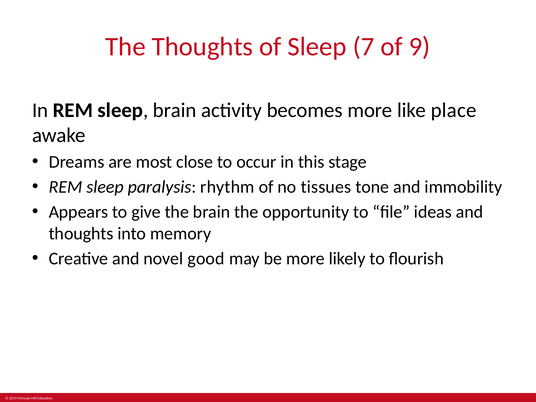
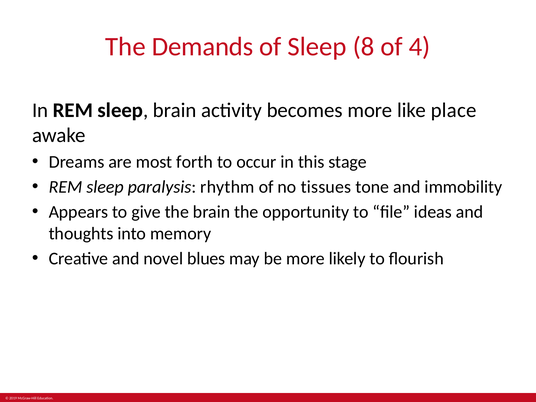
The Thoughts: Thoughts -> Demands
7: 7 -> 8
9: 9 -> 4
close: close -> forth
good: good -> blues
